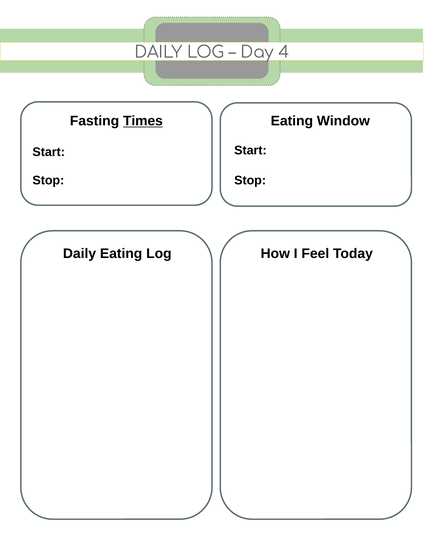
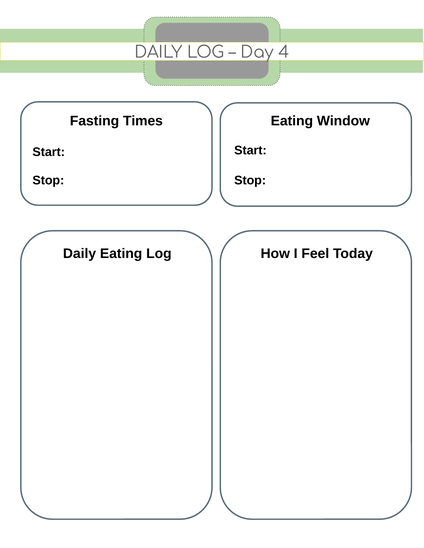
Times underline: present -> none
